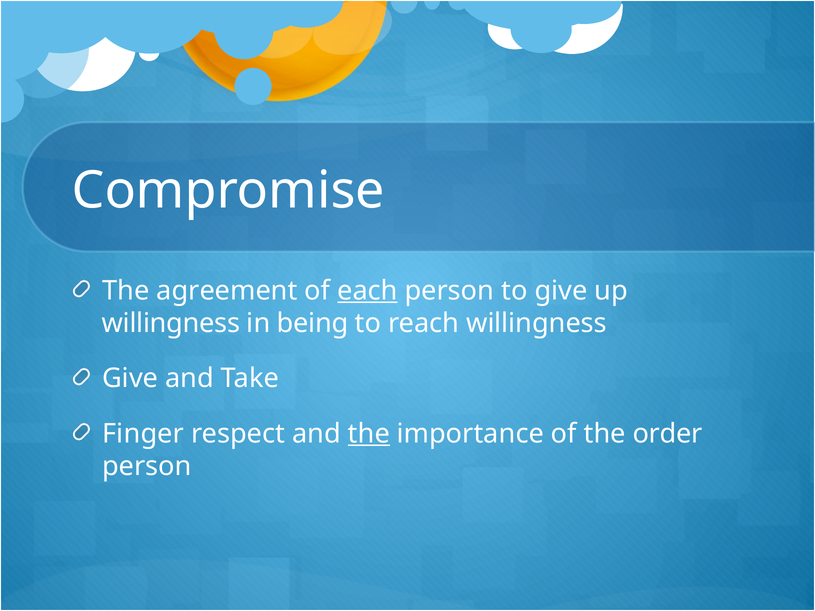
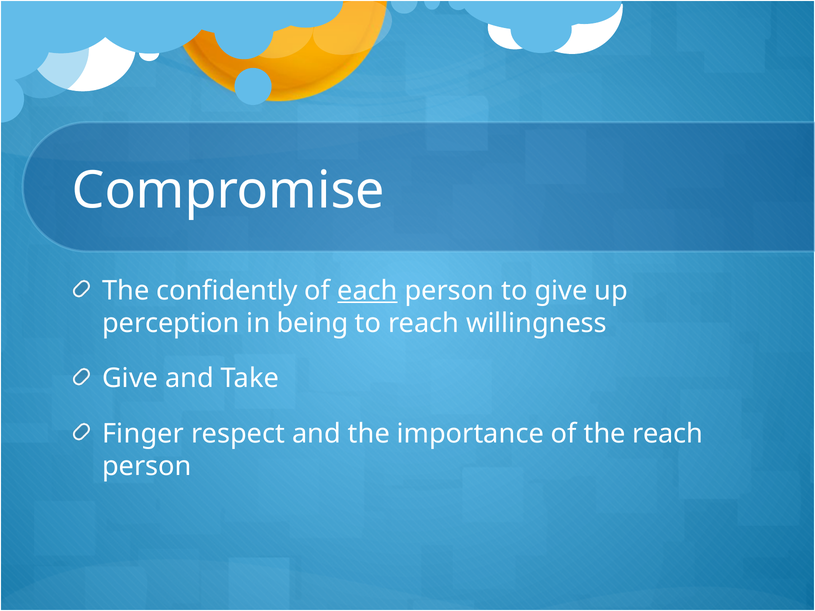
agreement: agreement -> confidently
willingness at (171, 323): willingness -> perception
the at (369, 434) underline: present -> none
the order: order -> reach
